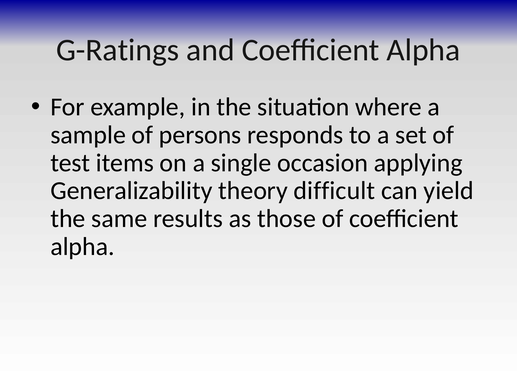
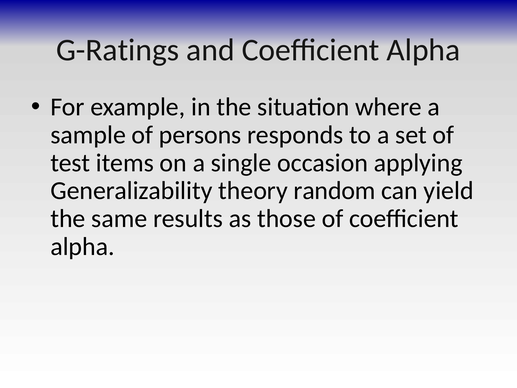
difficult: difficult -> random
